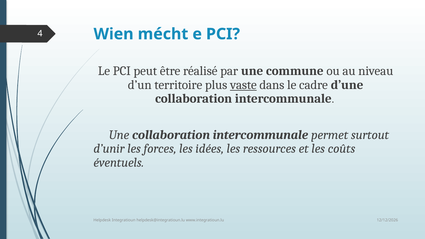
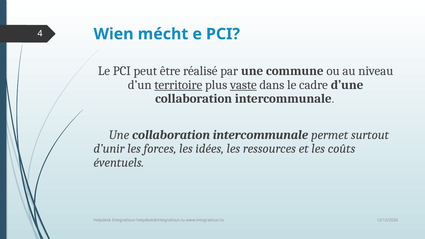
territoire underline: none -> present
